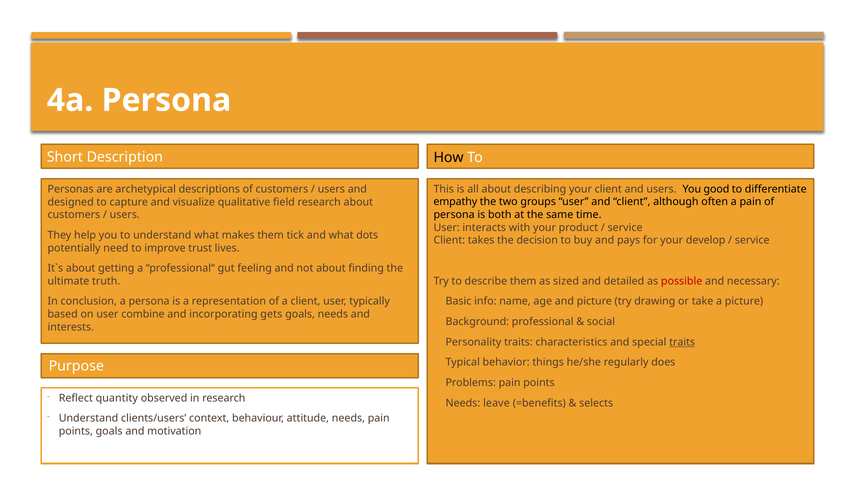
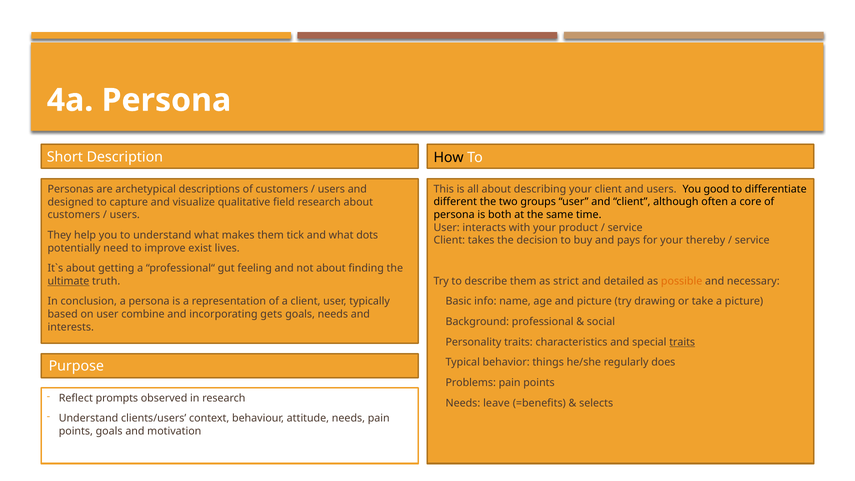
empathy: empathy -> different
a pain: pain -> core
develop: develop -> thereby
trust: trust -> exist
ultimate underline: none -> present
sized: sized -> strict
possible colour: red -> orange
quantity: quantity -> prompts
